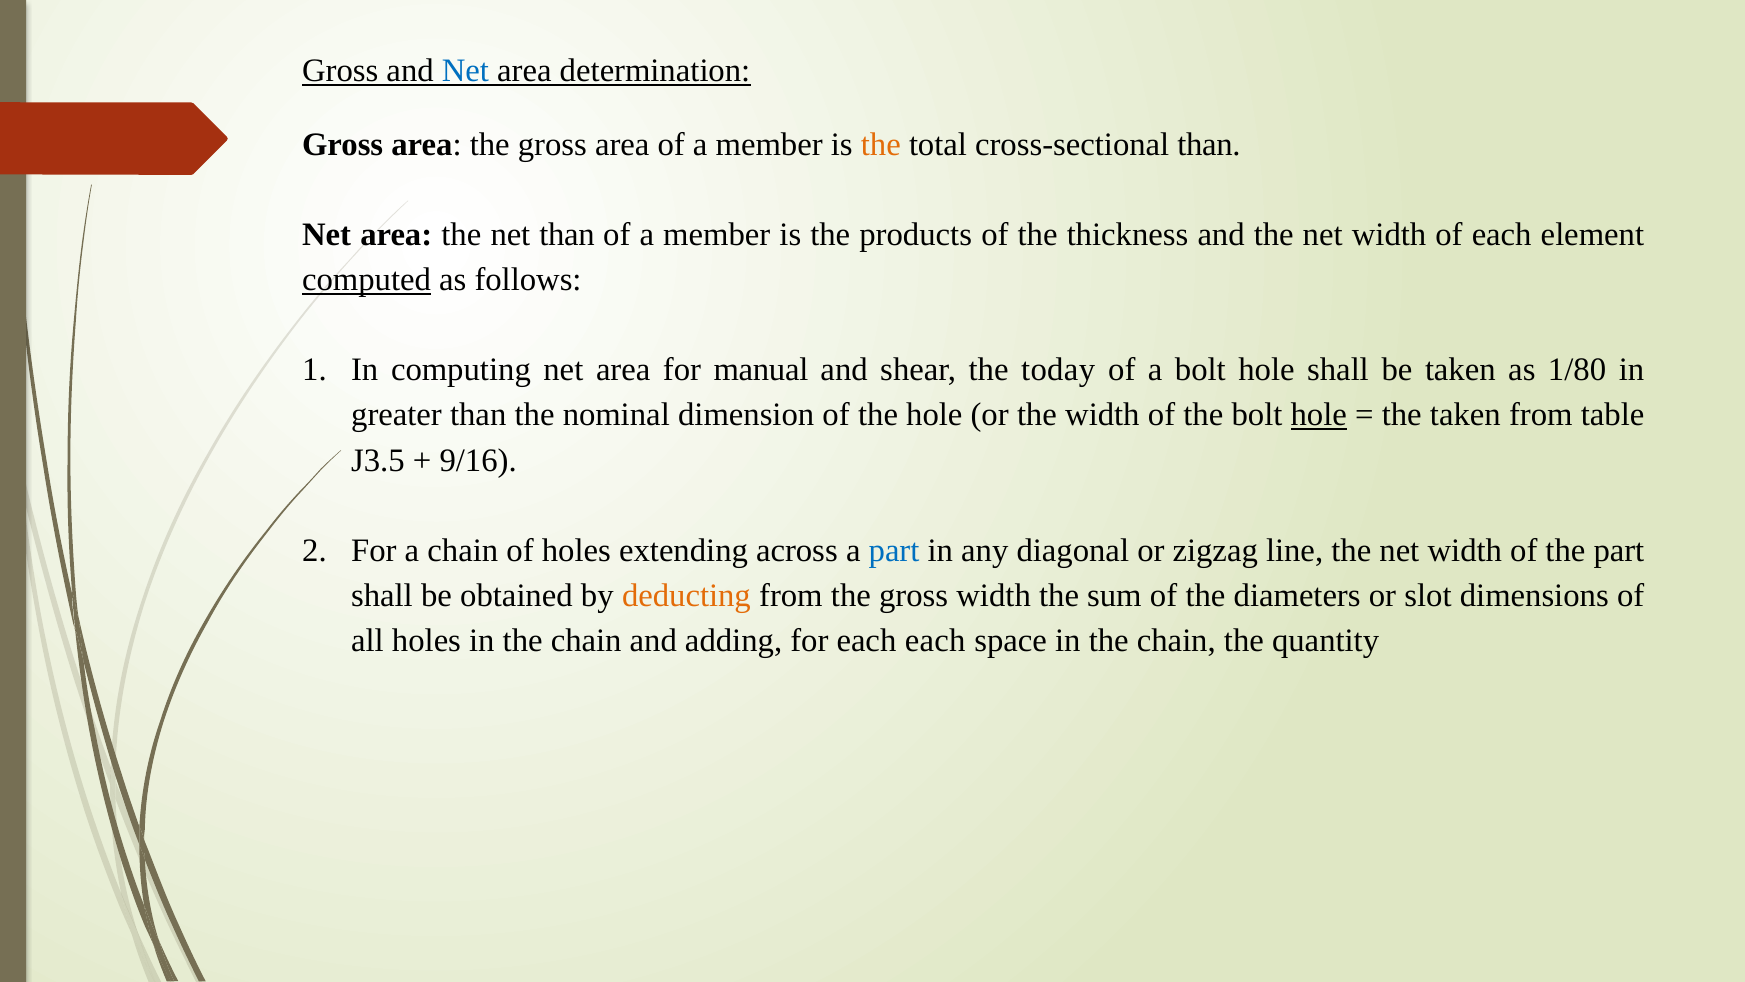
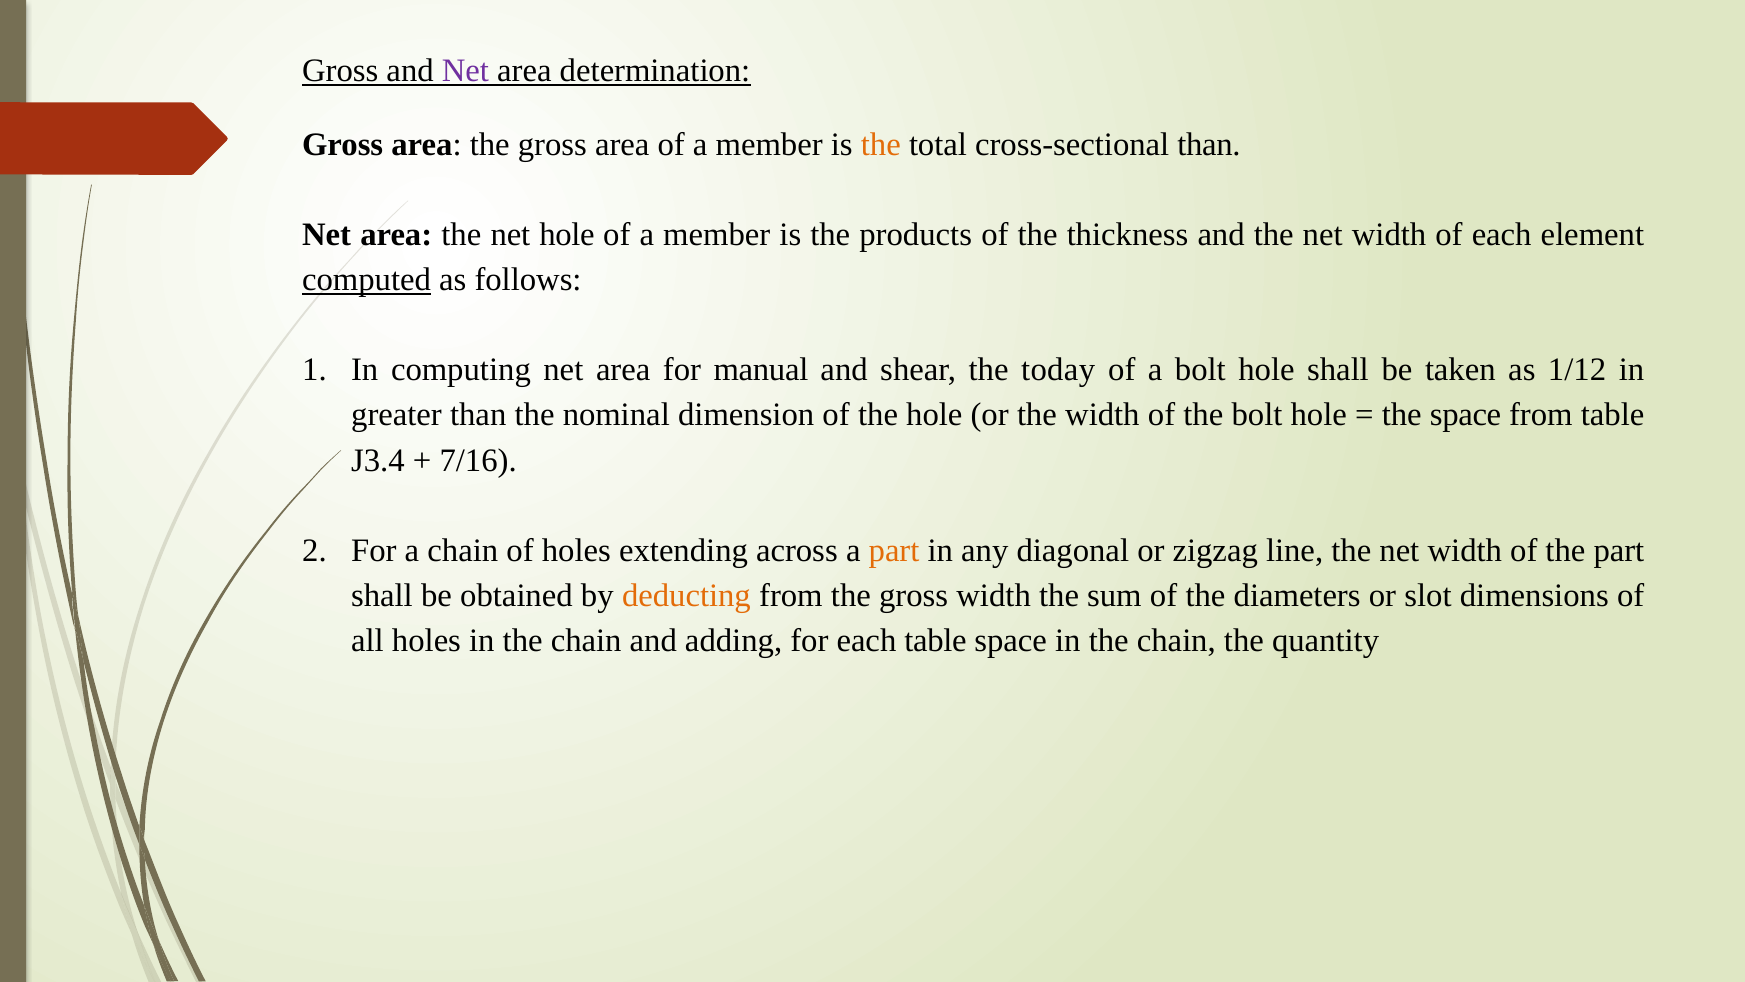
Net at (465, 70) colour: blue -> purple
net than: than -> hole
1/80: 1/80 -> 1/12
hole at (1319, 415) underline: present -> none
the taken: taken -> space
J3.5: J3.5 -> J3.4
9/16: 9/16 -> 7/16
part at (894, 550) colour: blue -> orange
each each: each -> table
